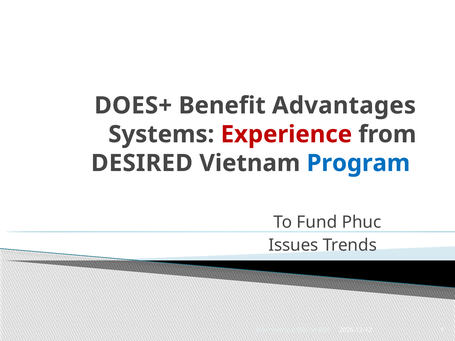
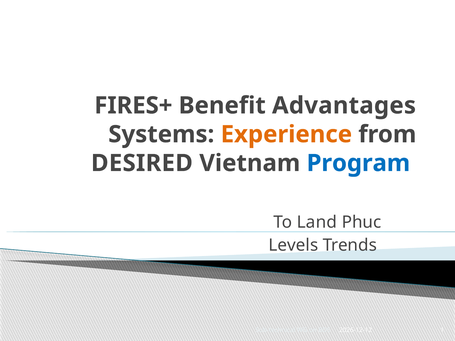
DOES+: DOES+ -> FIRES+
Experience colour: red -> orange
Fund: Fund -> Land
Issues: Issues -> Levels
